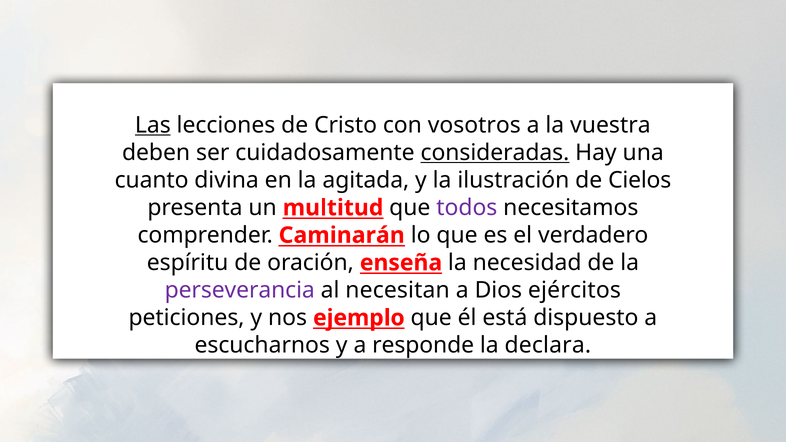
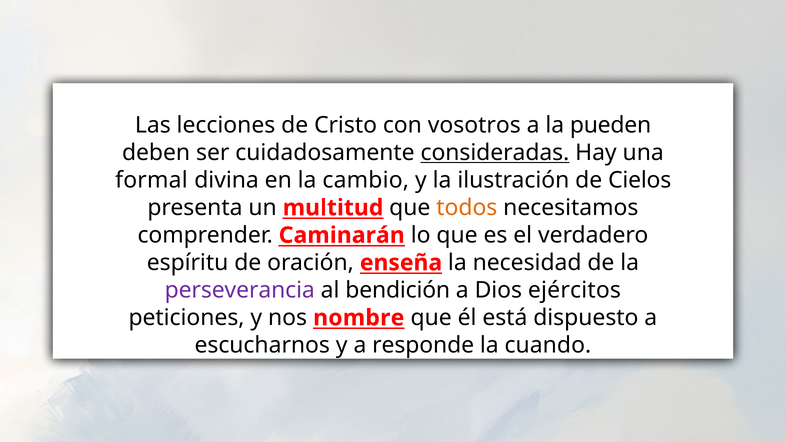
Las underline: present -> none
vuestra: vuestra -> pueden
cuanto: cuanto -> formal
agitada: agitada -> cambio
todos colour: purple -> orange
necesitan: necesitan -> bendición
ejemplo: ejemplo -> nombre
declara: declara -> cuando
